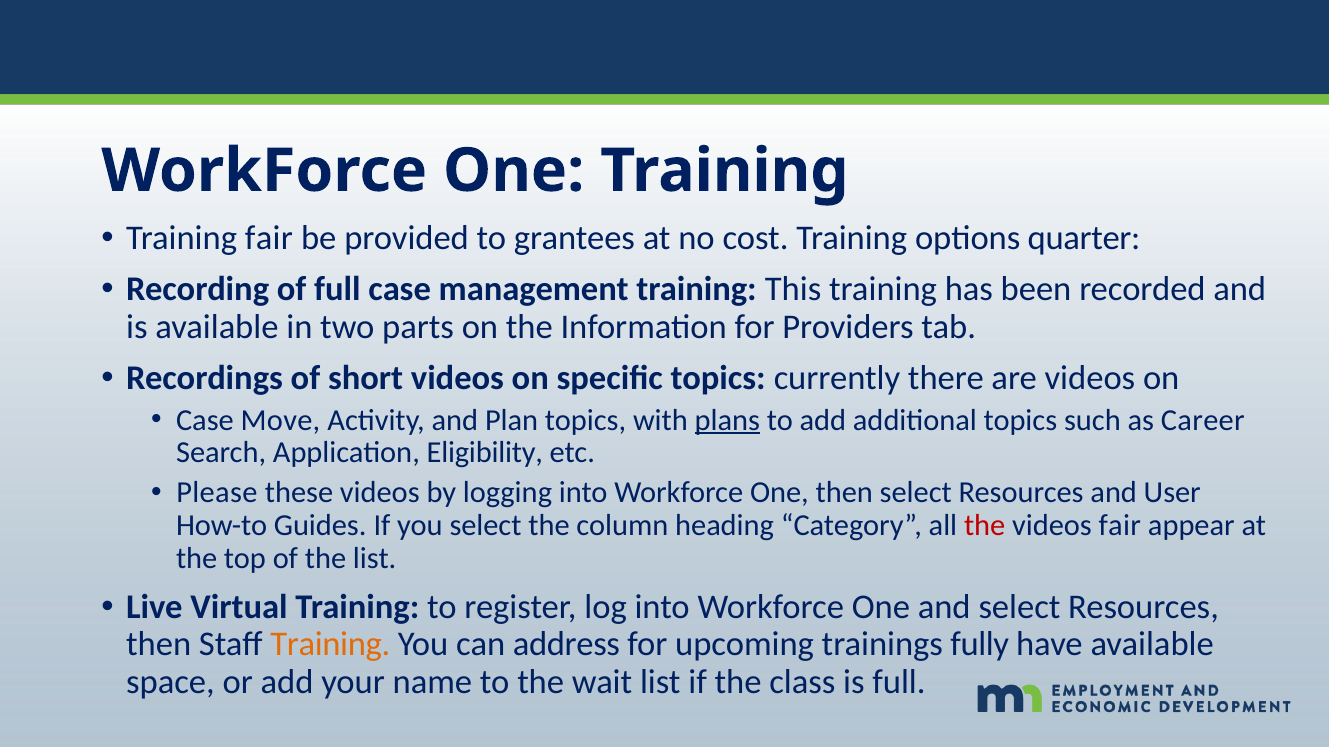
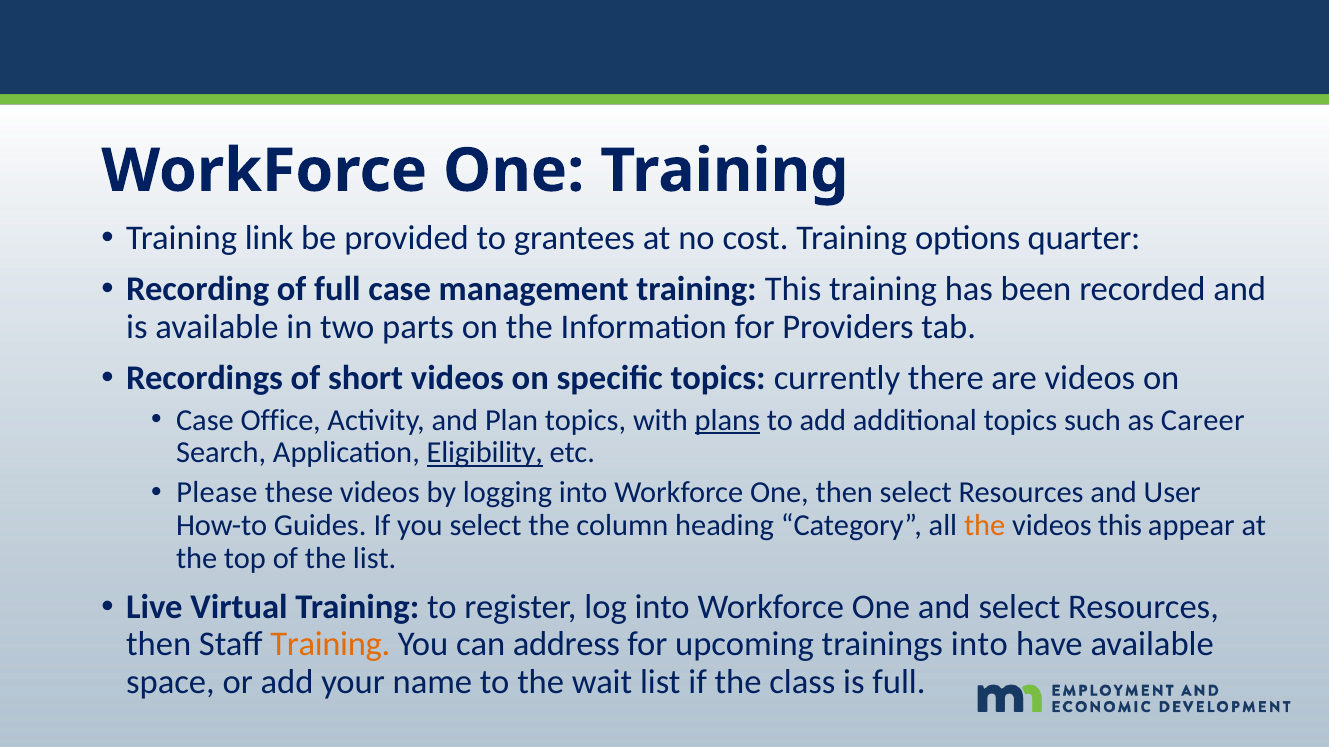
Training fair: fair -> link
Move: Move -> Office
Eligibility underline: none -> present
the at (985, 526) colour: red -> orange
videos fair: fair -> this
trainings fully: fully -> into
